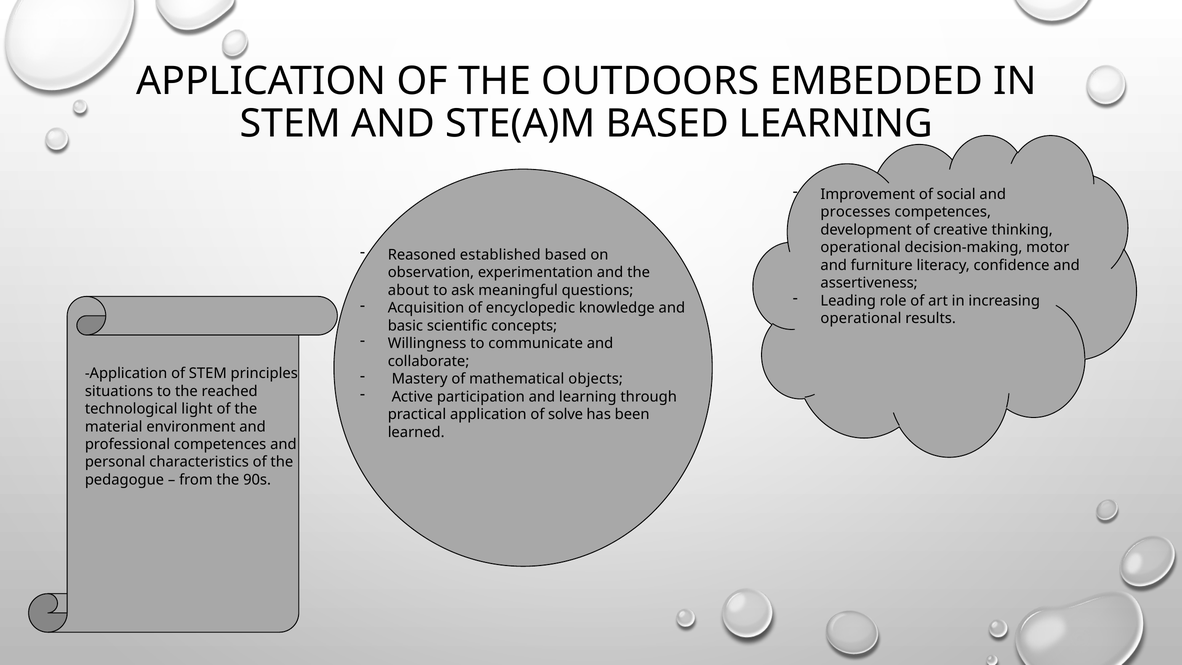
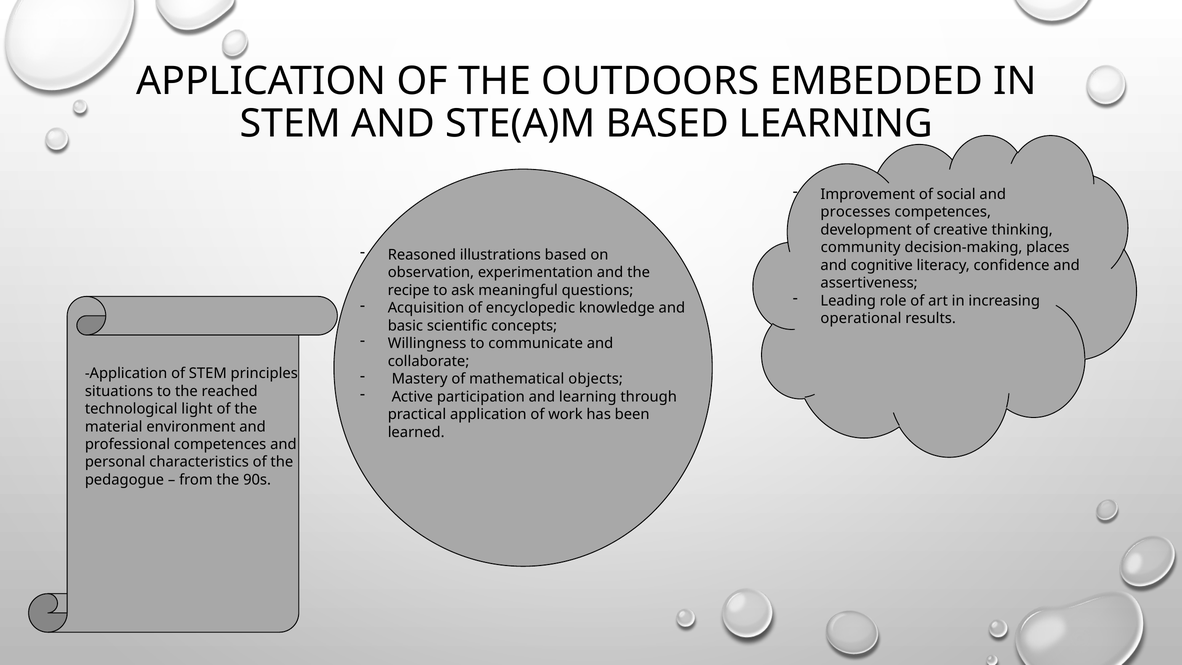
operational at (861, 248): operational -> community
motor: motor -> places
established: established -> illustrations
furniture: furniture -> cognitive
about: about -> recipe
solve: solve -> work
